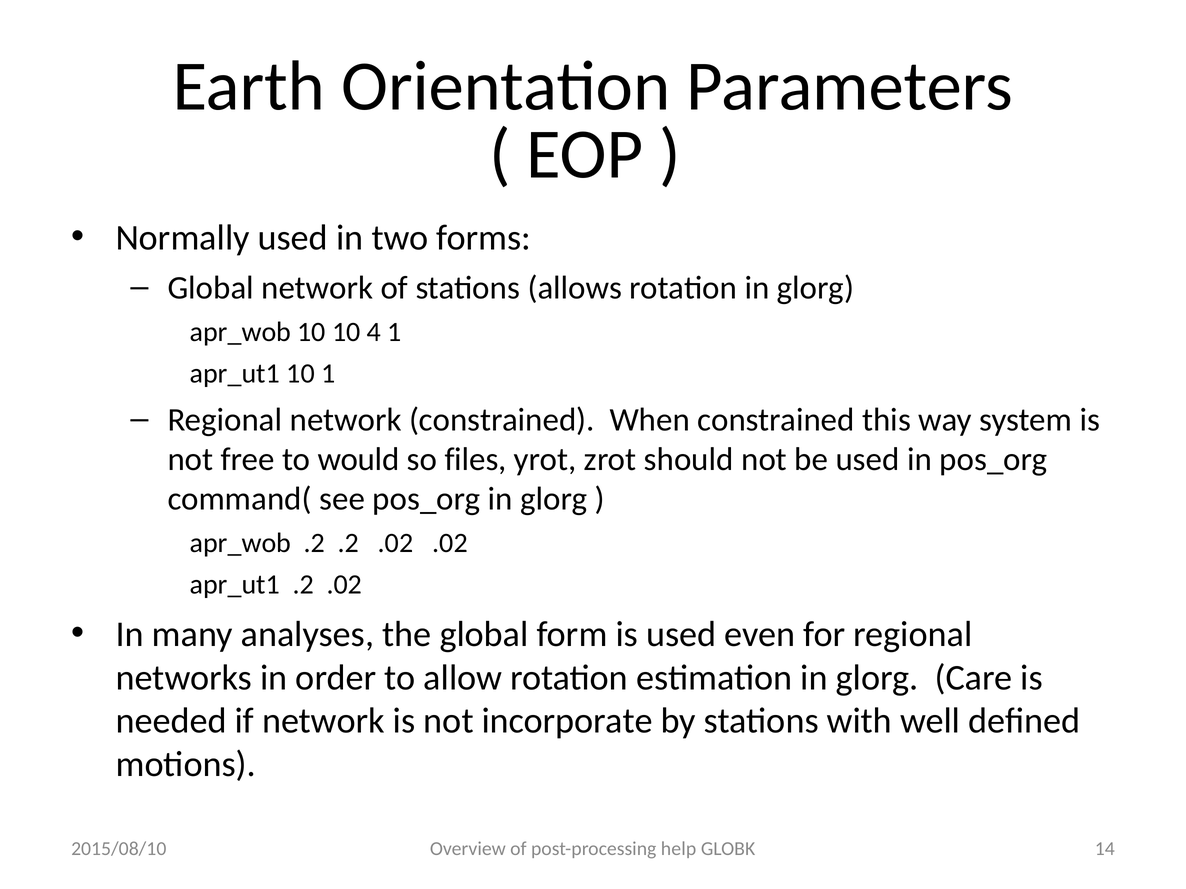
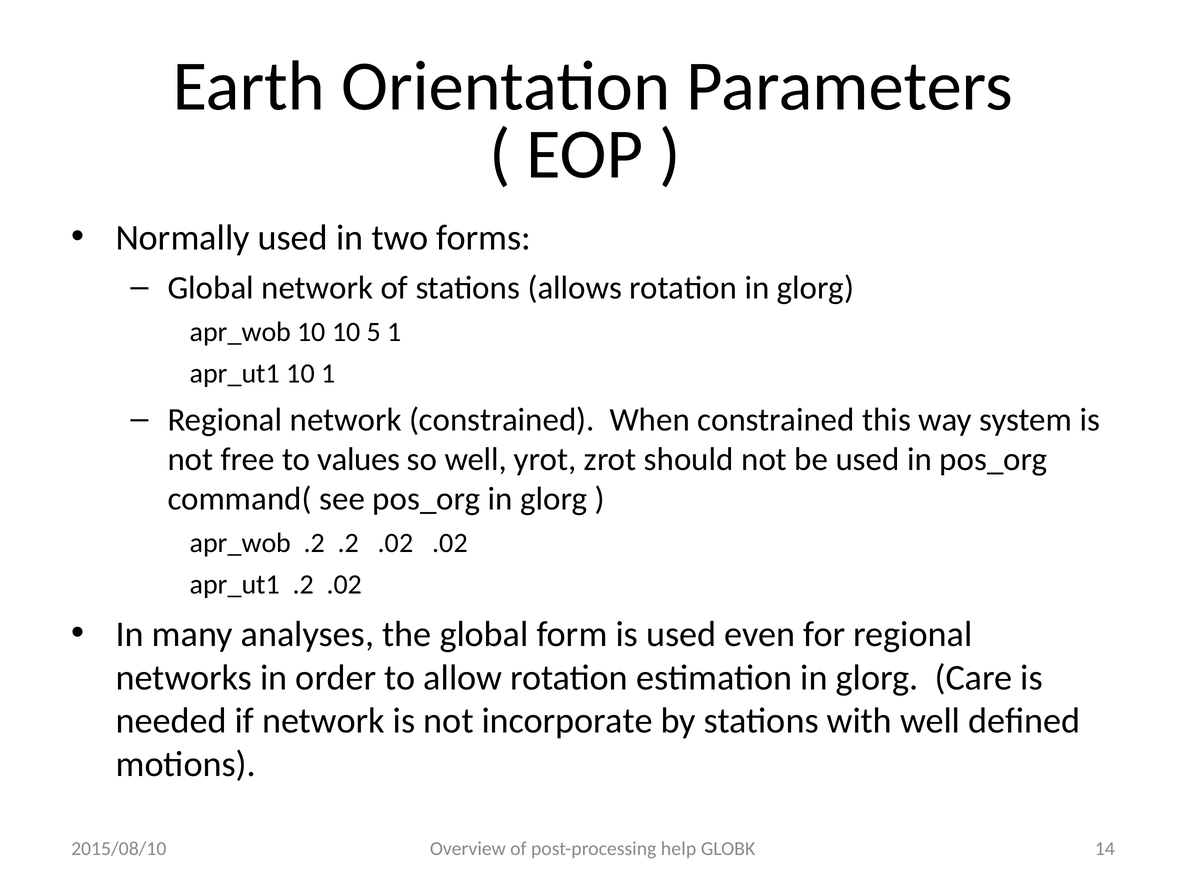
4: 4 -> 5
would: would -> values
so files: files -> well
